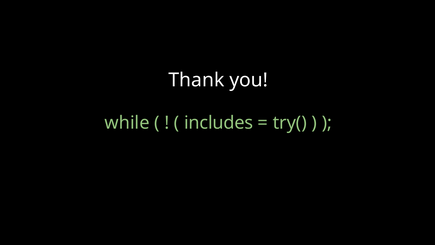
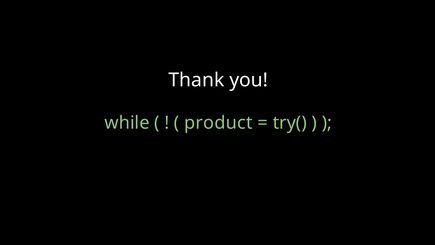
includes: includes -> product
